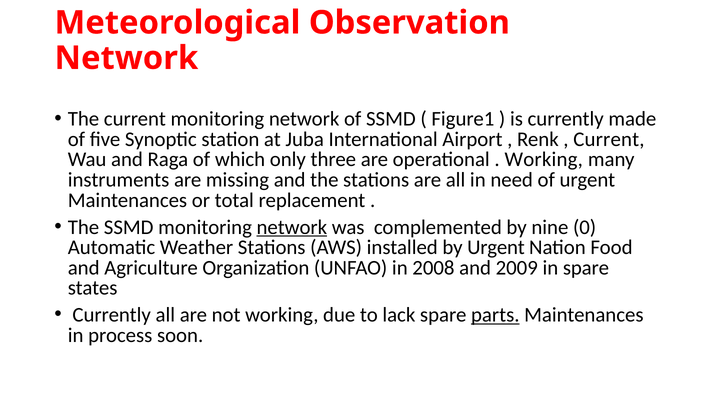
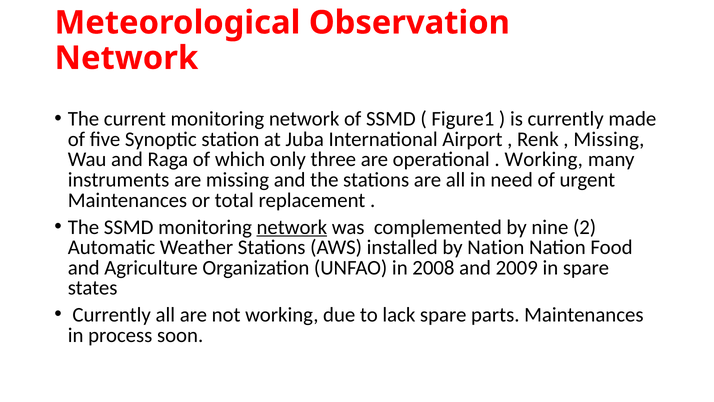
Current at (609, 139): Current -> Missing
0: 0 -> 2
by Urgent: Urgent -> Nation
parts underline: present -> none
